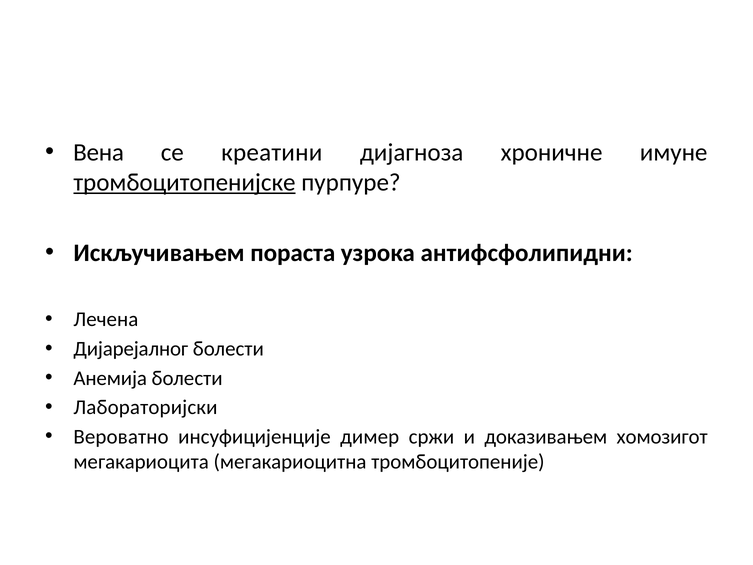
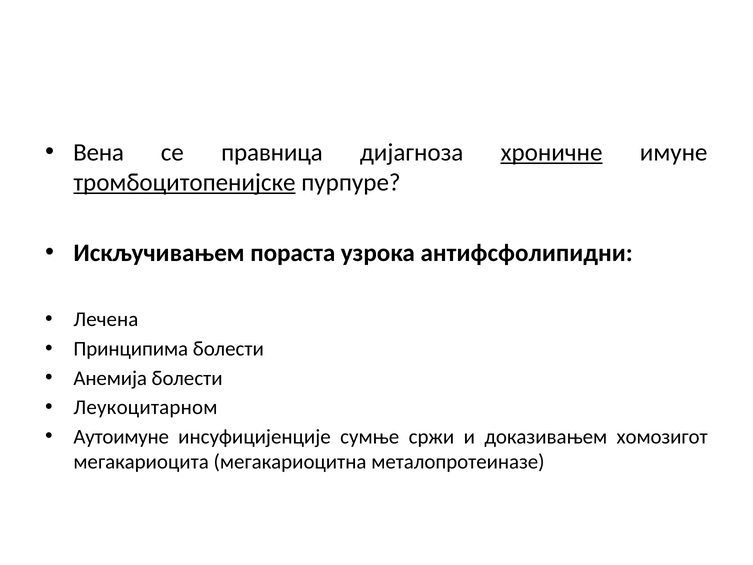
креатини: креатини -> правница
хроничне underline: none -> present
Дијарејалног: Дијарејалног -> Принципима
Лабораторијски: Лабораторијски -> Леукоцитарном
Вероватно: Вероватно -> Аутоимуне
димер: димер -> сумње
тромбоцитопеније: тромбоцитопеније -> металопротеиназе
